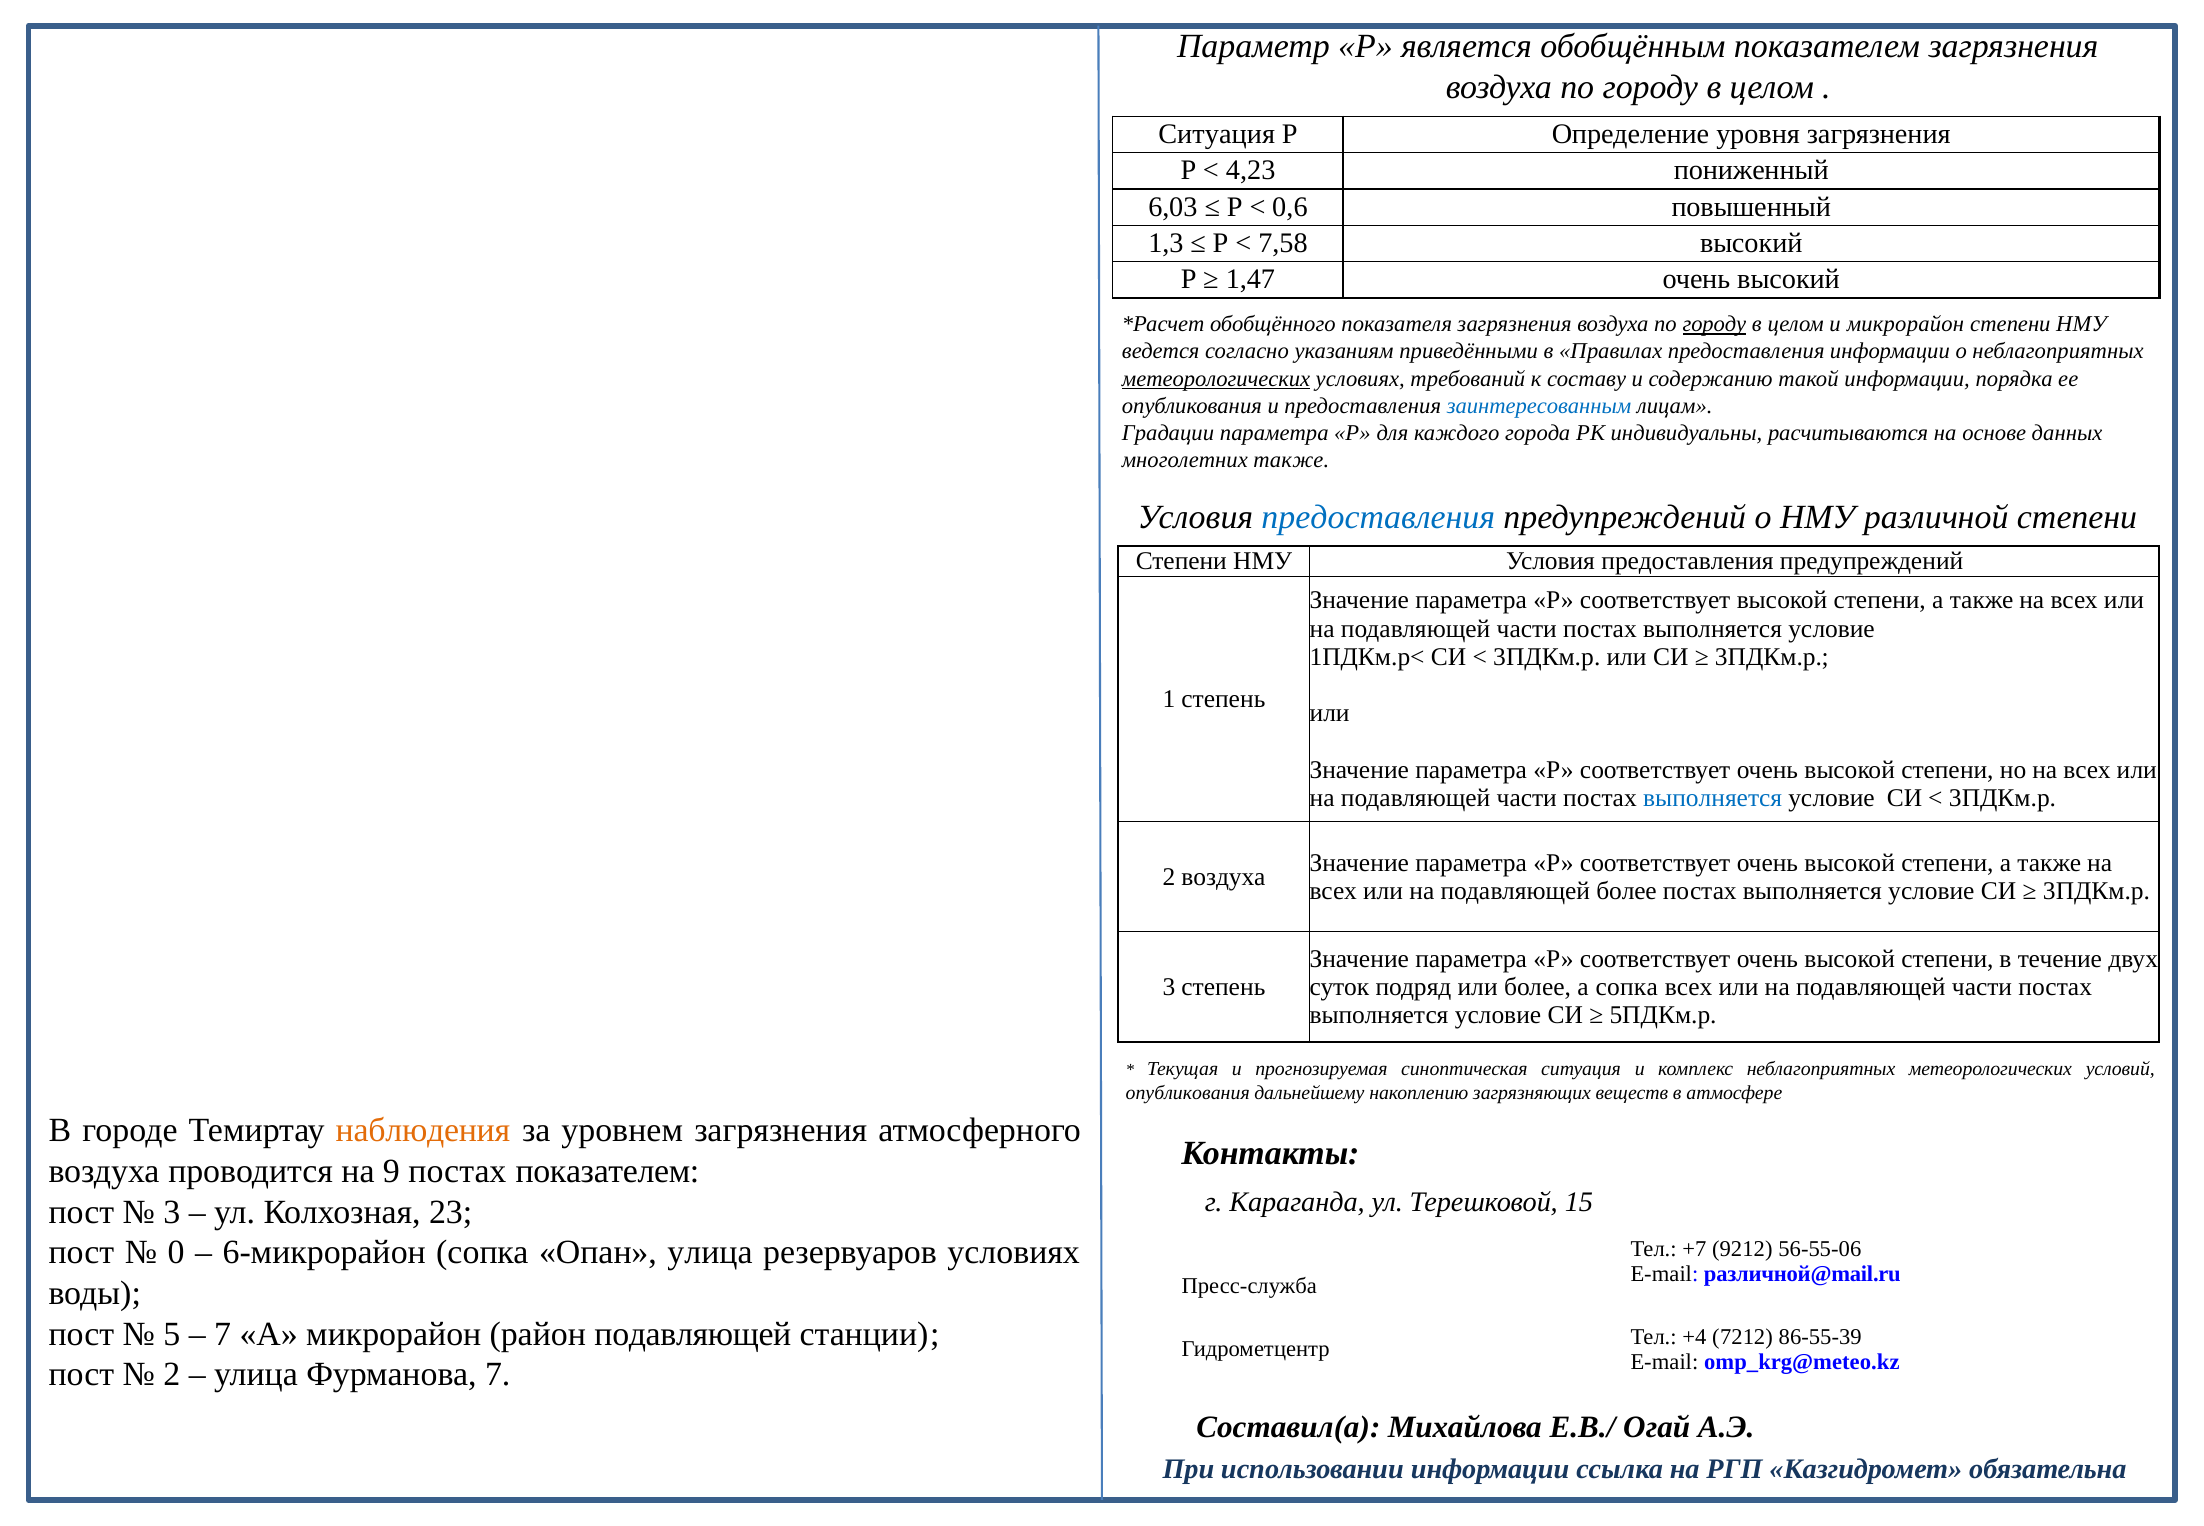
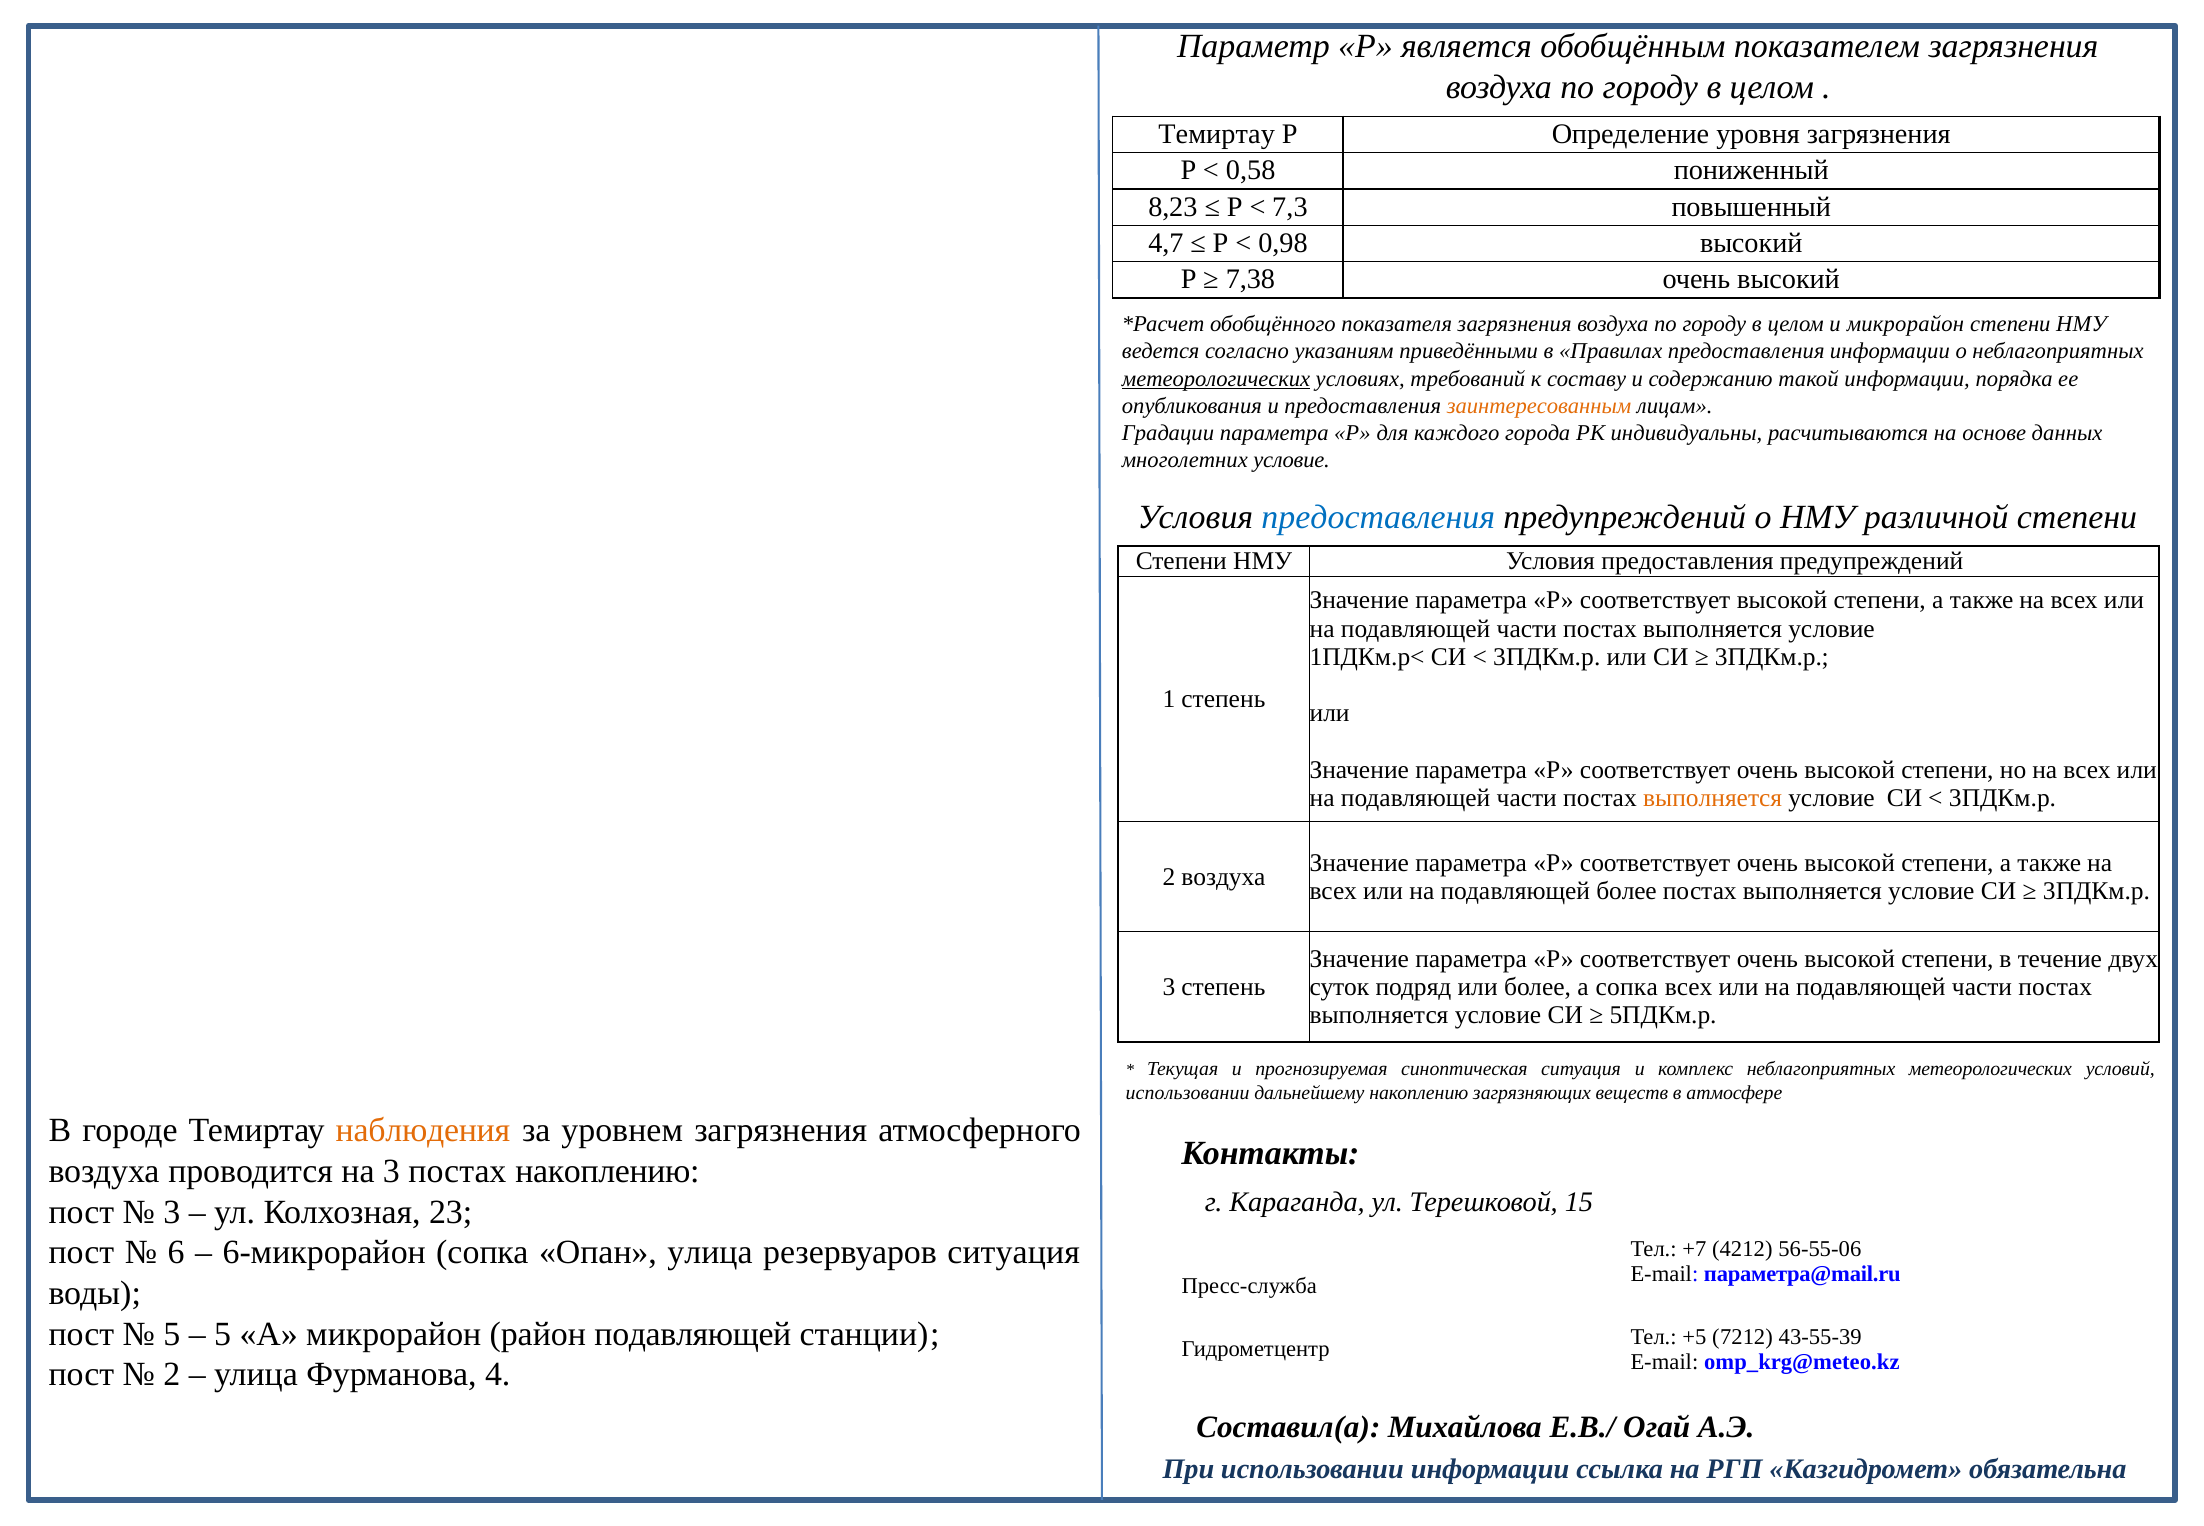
Ситуация at (1217, 134): Ситуация -> Темиртау
4,23: 4,23 -> 0,58
6,03: 6,03 -> 8,23
0,6: 0,6 -> 7,3
1,3: 1,3 -> 4,7
7,58: 7,58 -> 0,98
1,47: 1,47 -> 7,38
городу at (1714, 324) underline: present -> none
заинтересованным colour: blue -> orange
многолетних также: также -> условие
выполняется at (1713, 798) colour: blue -> orange
опубликования at (1188, 1092): опубликования -> использовании
на 9: 9 -> 3
постах показателем: показателем -> накоплению
0: 0 -> 6
резервуаров условиях: условиях -> ситуация
9212: 9212 -> 4212
различной@mail.ru: различной@mail.ru -> параметра@mail.ru
7 at (223, 1334): 7 -> 5
+4: +4 -> +5
86-55-39: 86-55-39 -> 43-55-39
Фурманова 7: 7 -> 4
